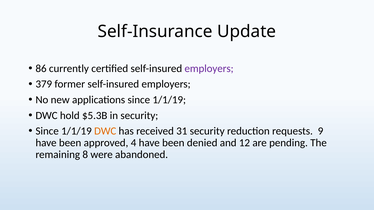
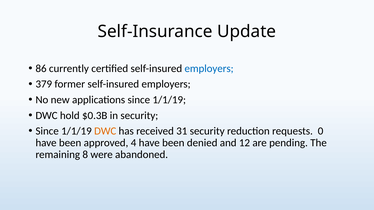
employers at (209, 69) colour: purple -> blue
$5.3B: $5.3B -> $0.3B
9: 9 -> 0
